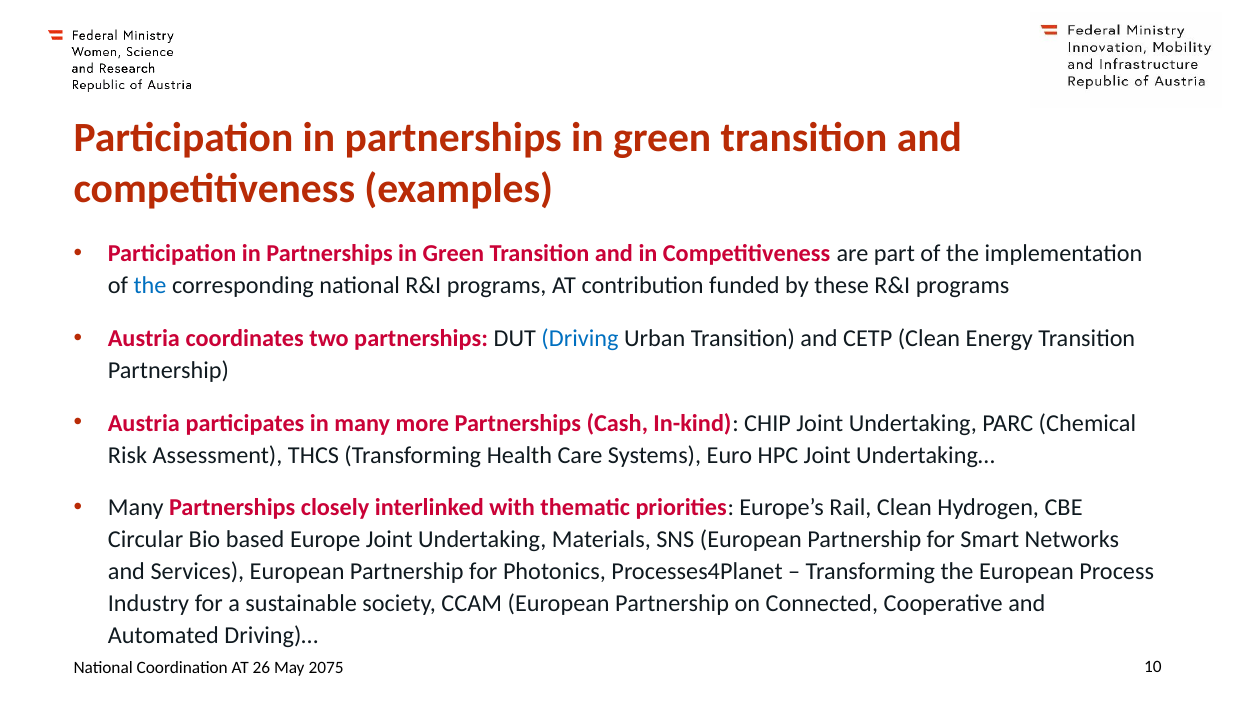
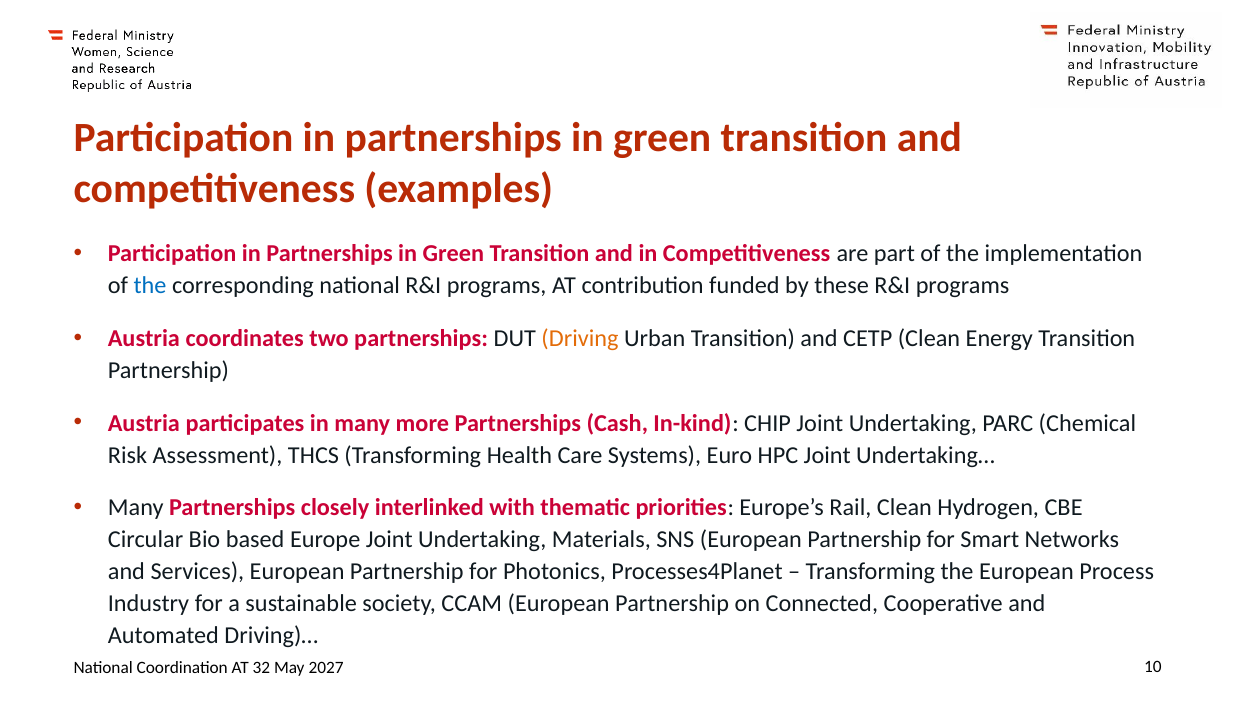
Driving colour: blue -> orange
26: 26 -> 32
2075: 2075 -> 2027
